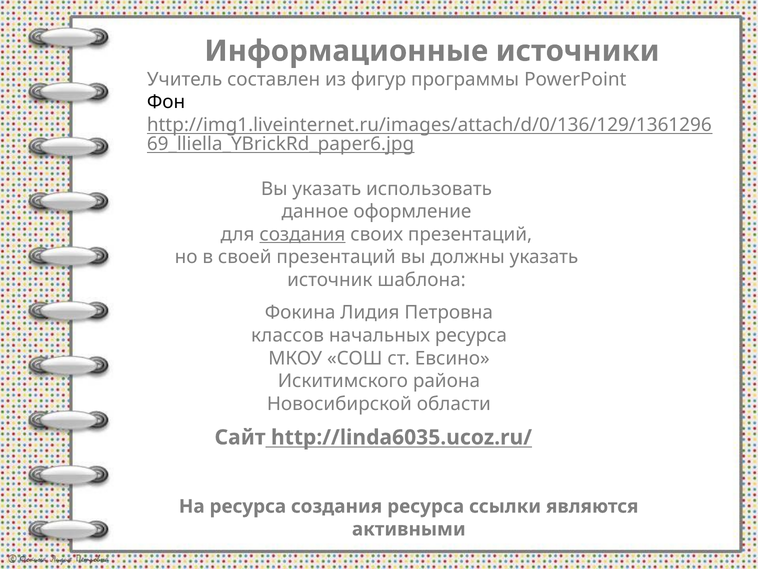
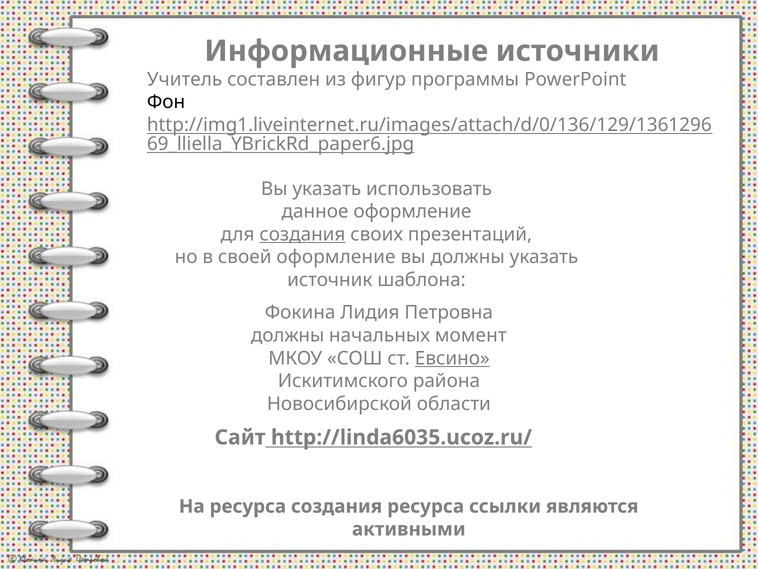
своей презентаций: презентаций -> оформление
классов at (288, 335): классов -> должны
начальных ресурса: ресурса -> момент
Евсино underline: none -> present
